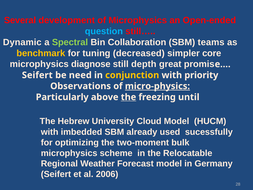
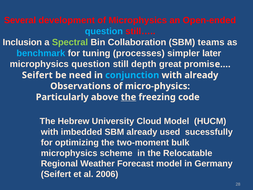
Dynamic: Dynamic -> Inclusion
benchmark colour: yellow -> light blue
decreased: decreased -> processes
core: core -> later
microphysics diagnose: diagnose -> question
conjunction colour: yellow -> light blue
with priority: priority -> already
micro-physics underline: present -> none
until: until -> code
